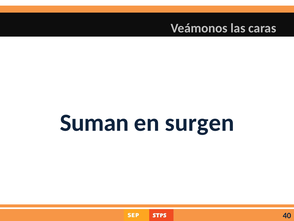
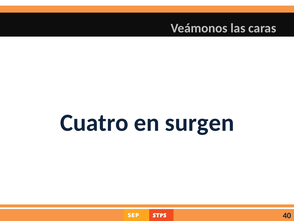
Suman: Suman -> Cuatro
